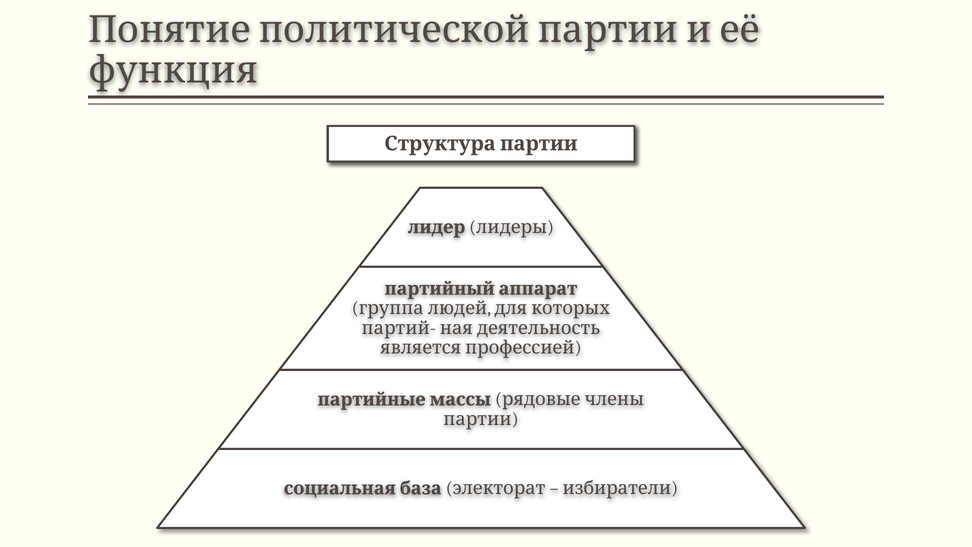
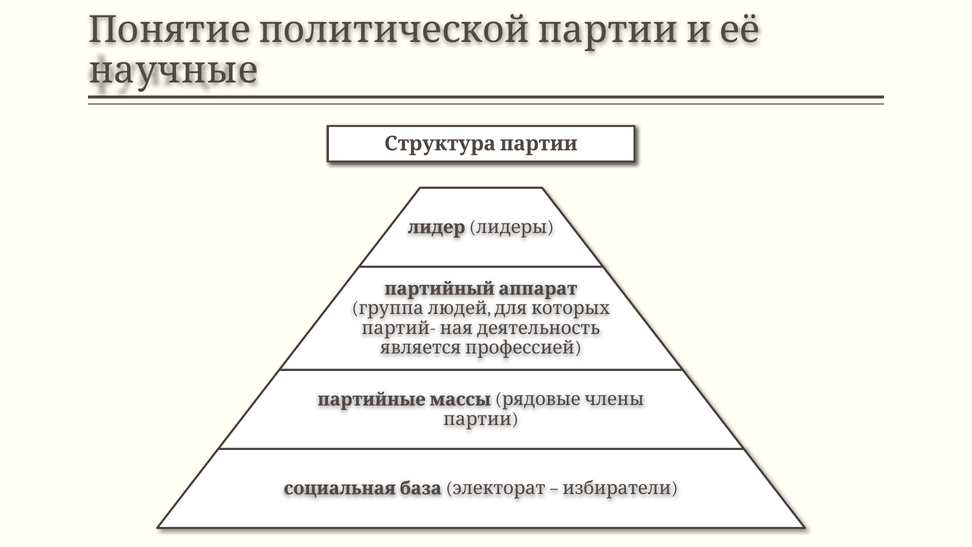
функция: функция -> научные
